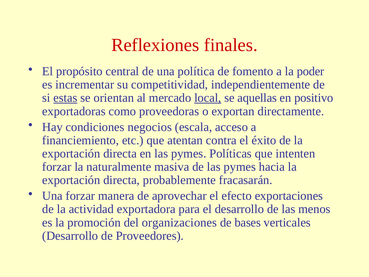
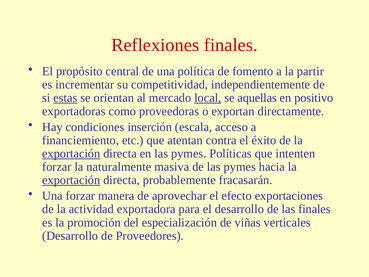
poder: poder -> partir
negocios: negocios -> inserción
exportación at (71, 153) underline: none -> present
exportación at (71, 180) underline: none -> present
las menos: menos -> finales
organizaciones: organizaciones -> especialización
bases: bases -> viñas
